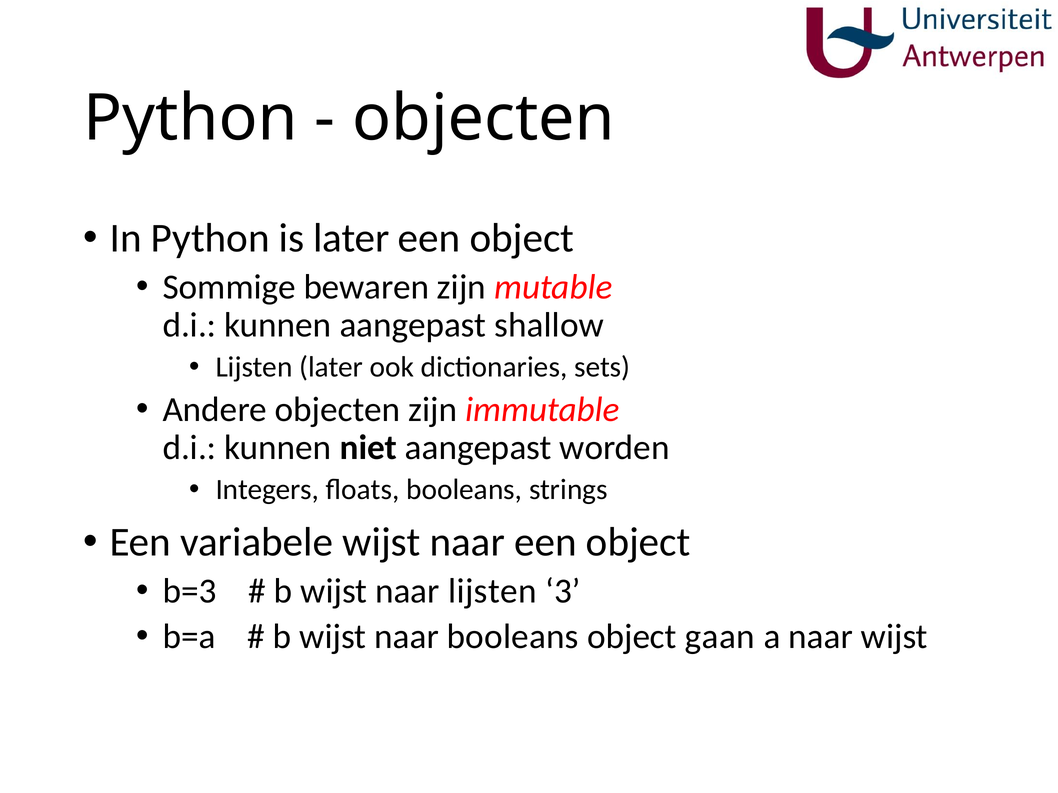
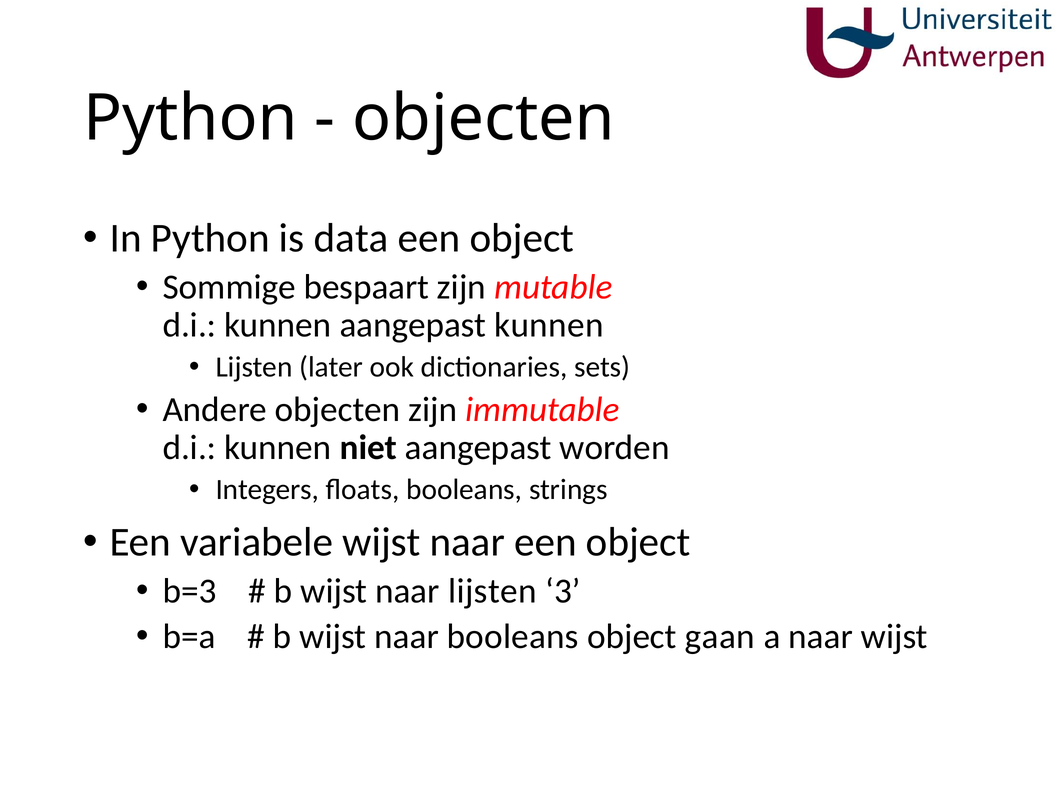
is later: later -> data
bewaren: bewaren -> bespaart
aangepast shallow: shallow -> kunnen
